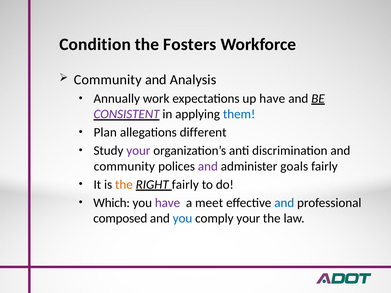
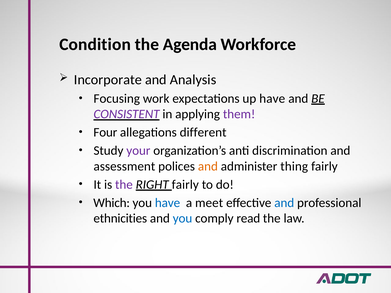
Fosters: Fosters -> Agenda
Community at (108, 80): Community -> Incorporate
Annually: Annually -> Focusing
them colour: blue -> purple
Plan: Plan -> Four
community at (124, 166): community -> assessment
and at (208, 166) colour: purple -> orange
goals: goals -> thing
the at (124, 185) colour: orange -> purple
have at (168, 203) colour: purple -> blue
composed: composed -> ethnicities
comply your: your -> read
